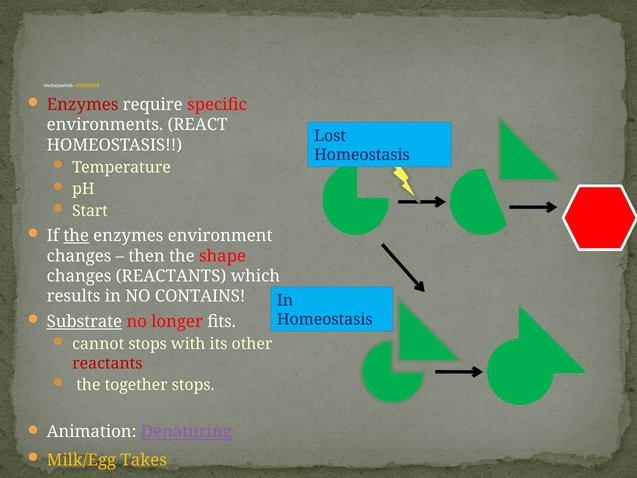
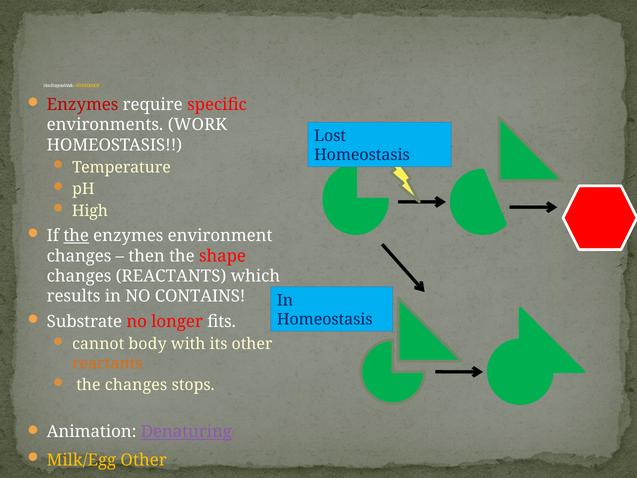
environments REACT: REACT -> WORK
Start: Start -> High
Substrate underline: present -> none
cannot stops: stops -> body
reactants at (107, 363) colour: red -> orange
the together: together -> changes
Milk/Egg Takes: Takes -> Other
